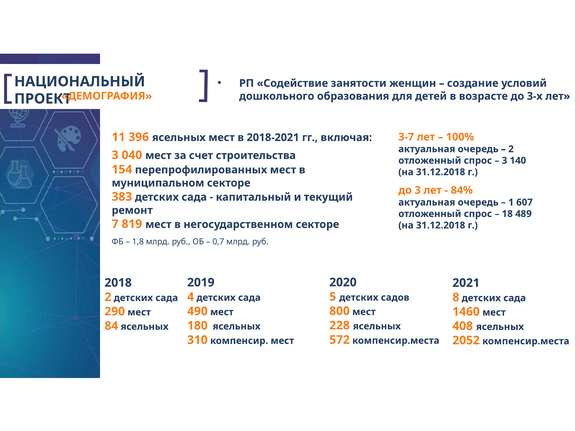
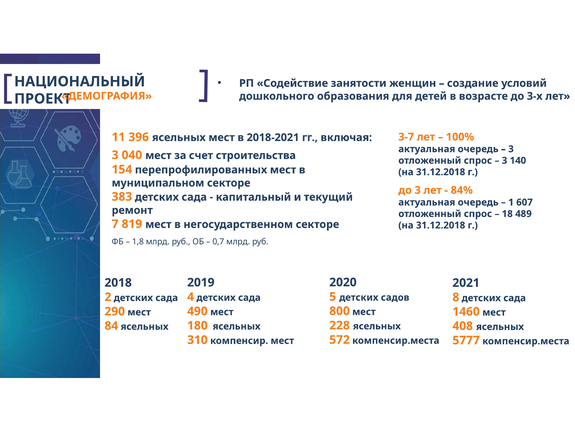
2 at (511, 149): 2 -> 3
2052: 2052 -> 5777
